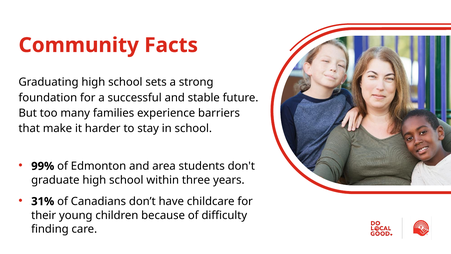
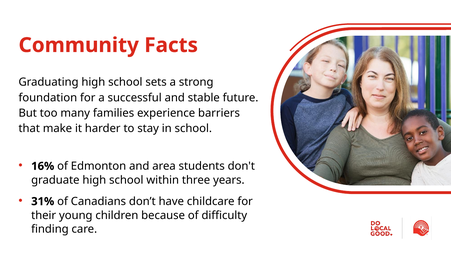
99%: 99% -> 16%
